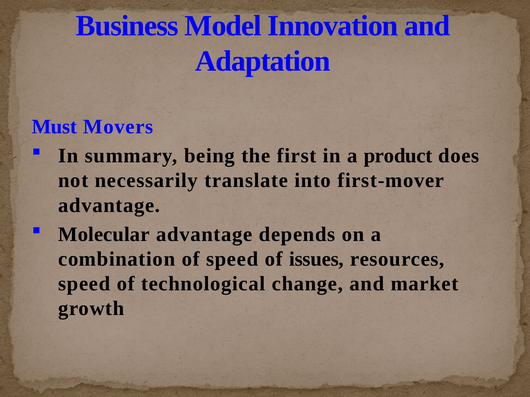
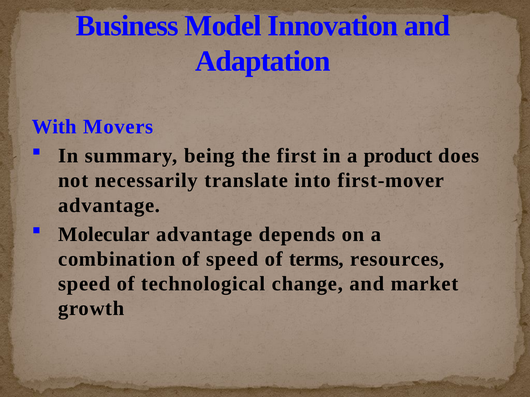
Must: Must -> With
issues: issues -> terms
